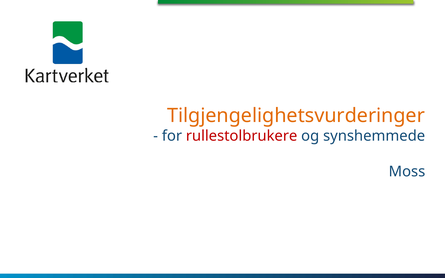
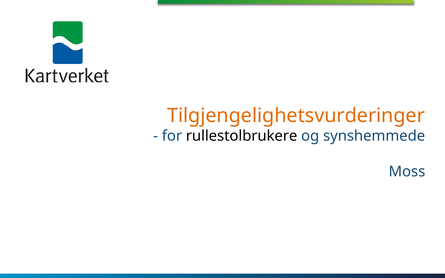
rullestolbrukere colour: red -> black
